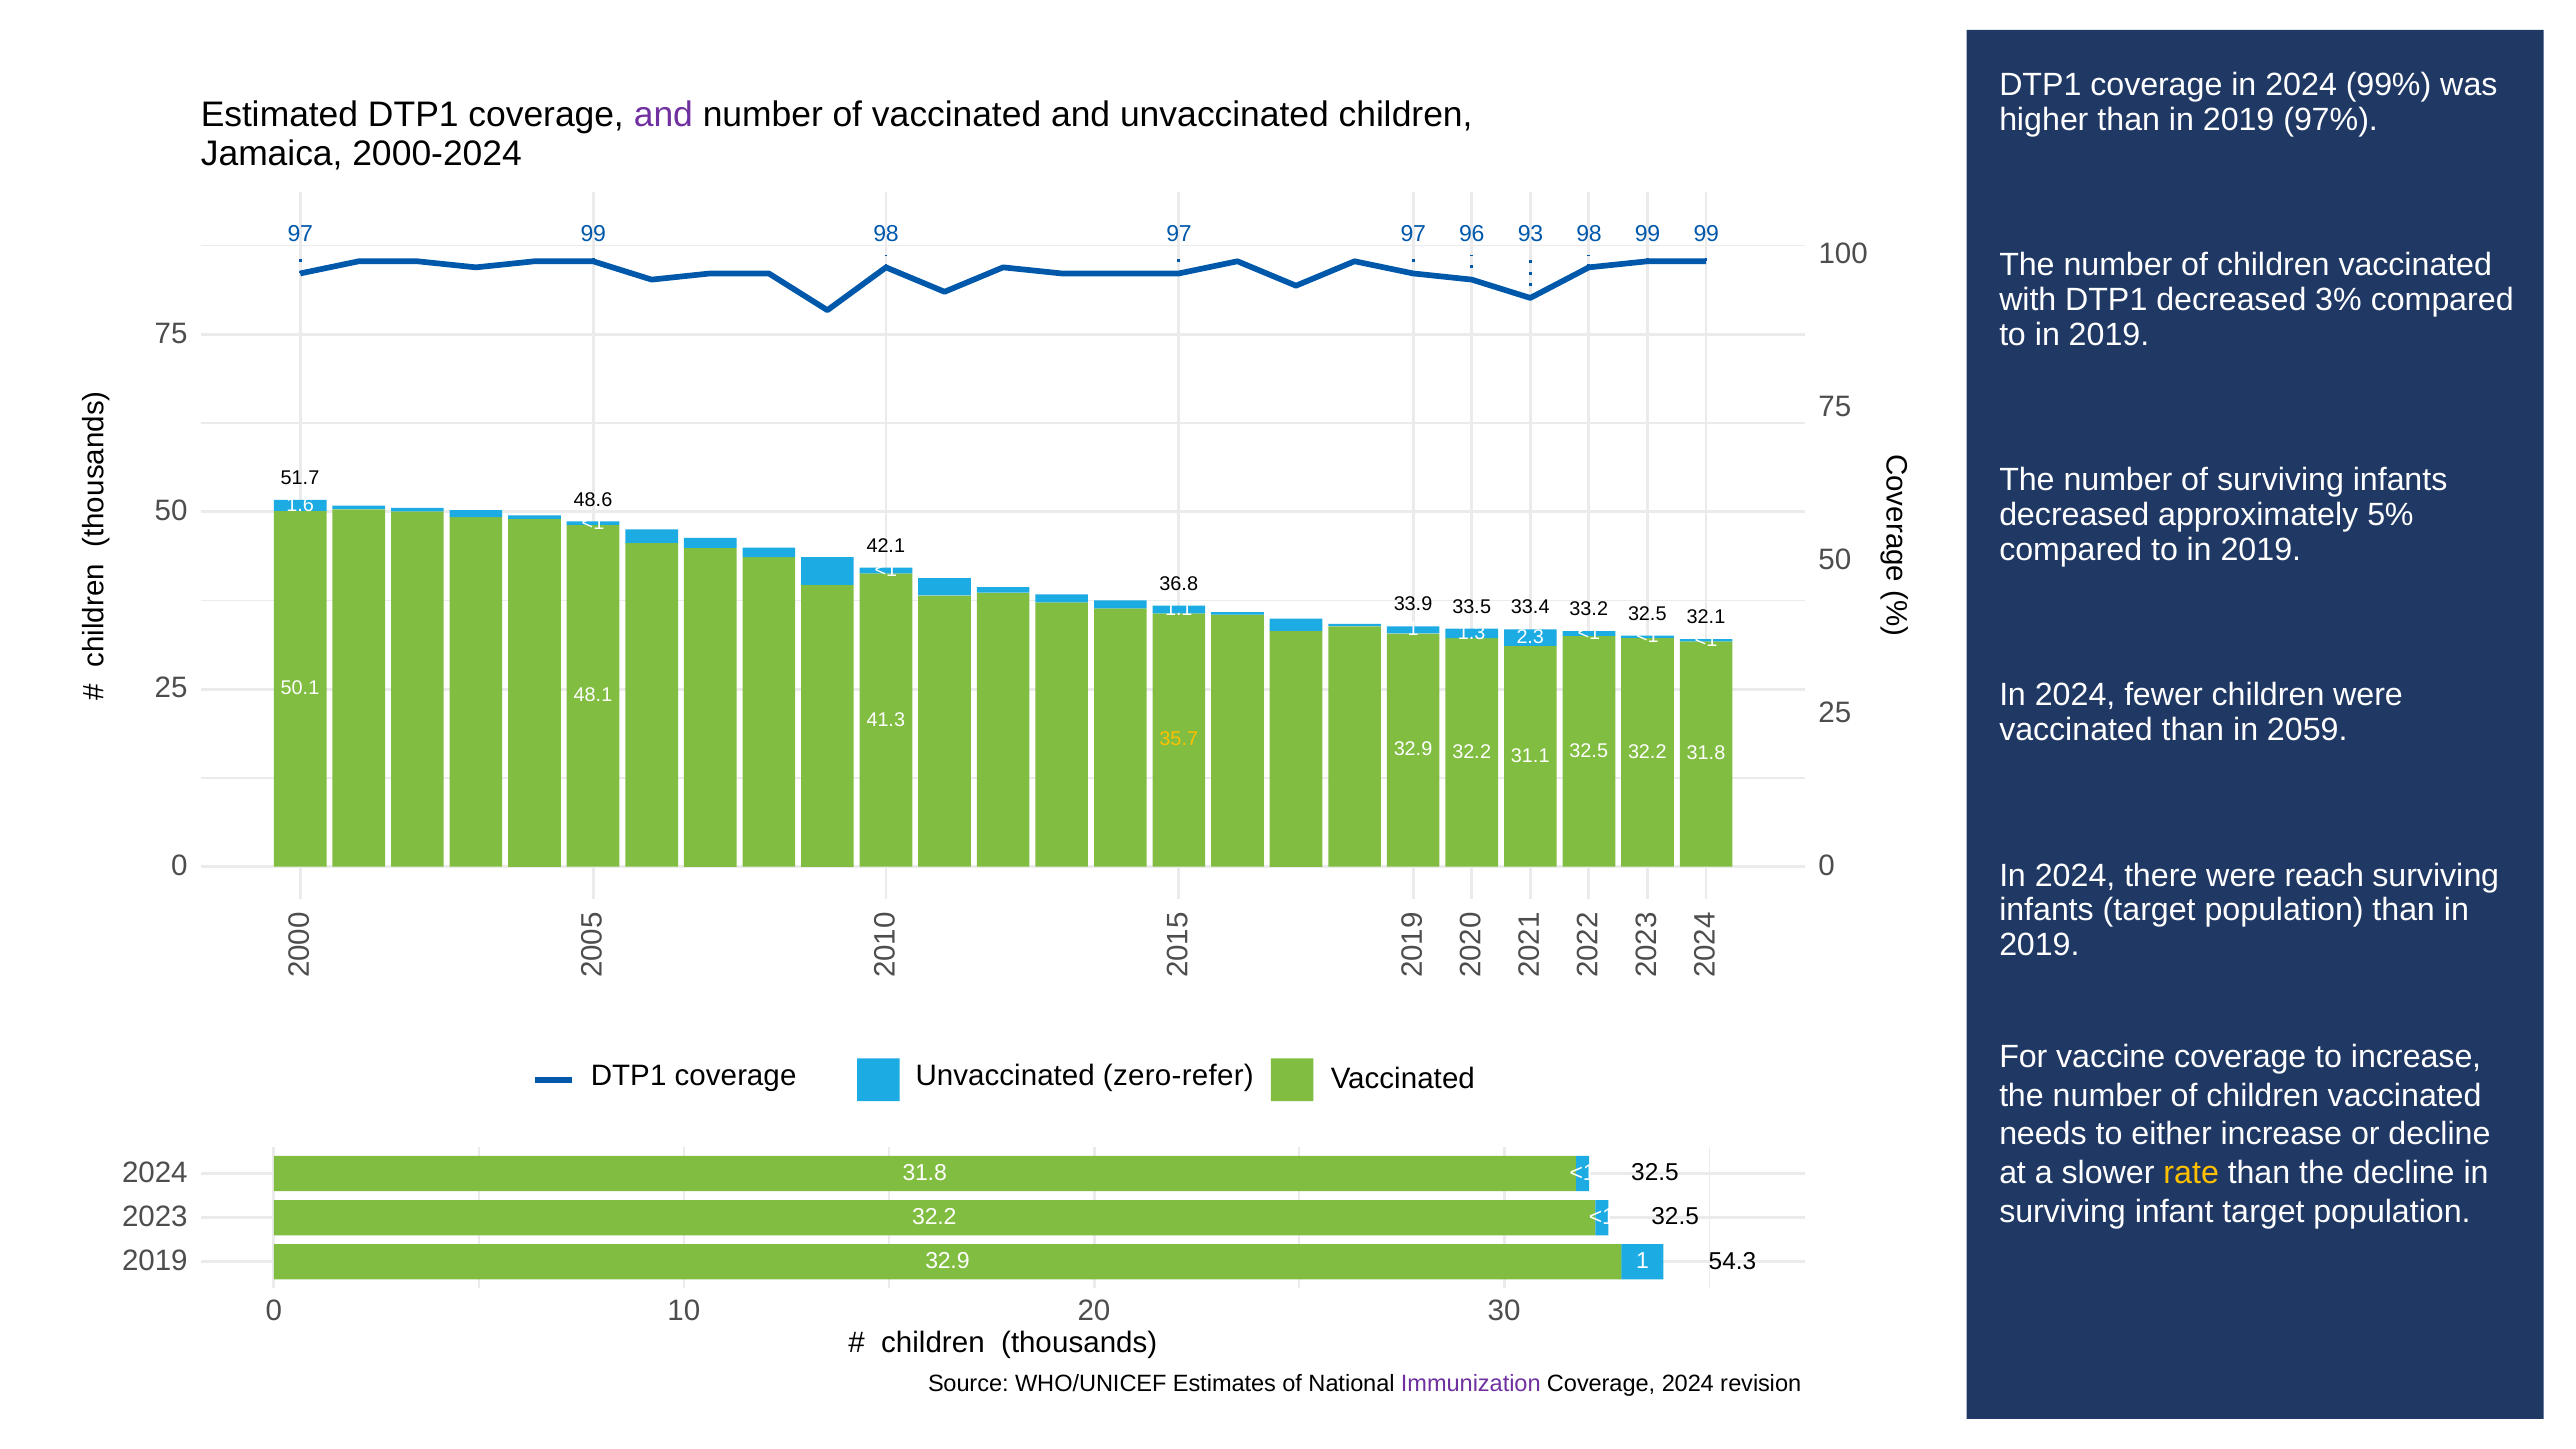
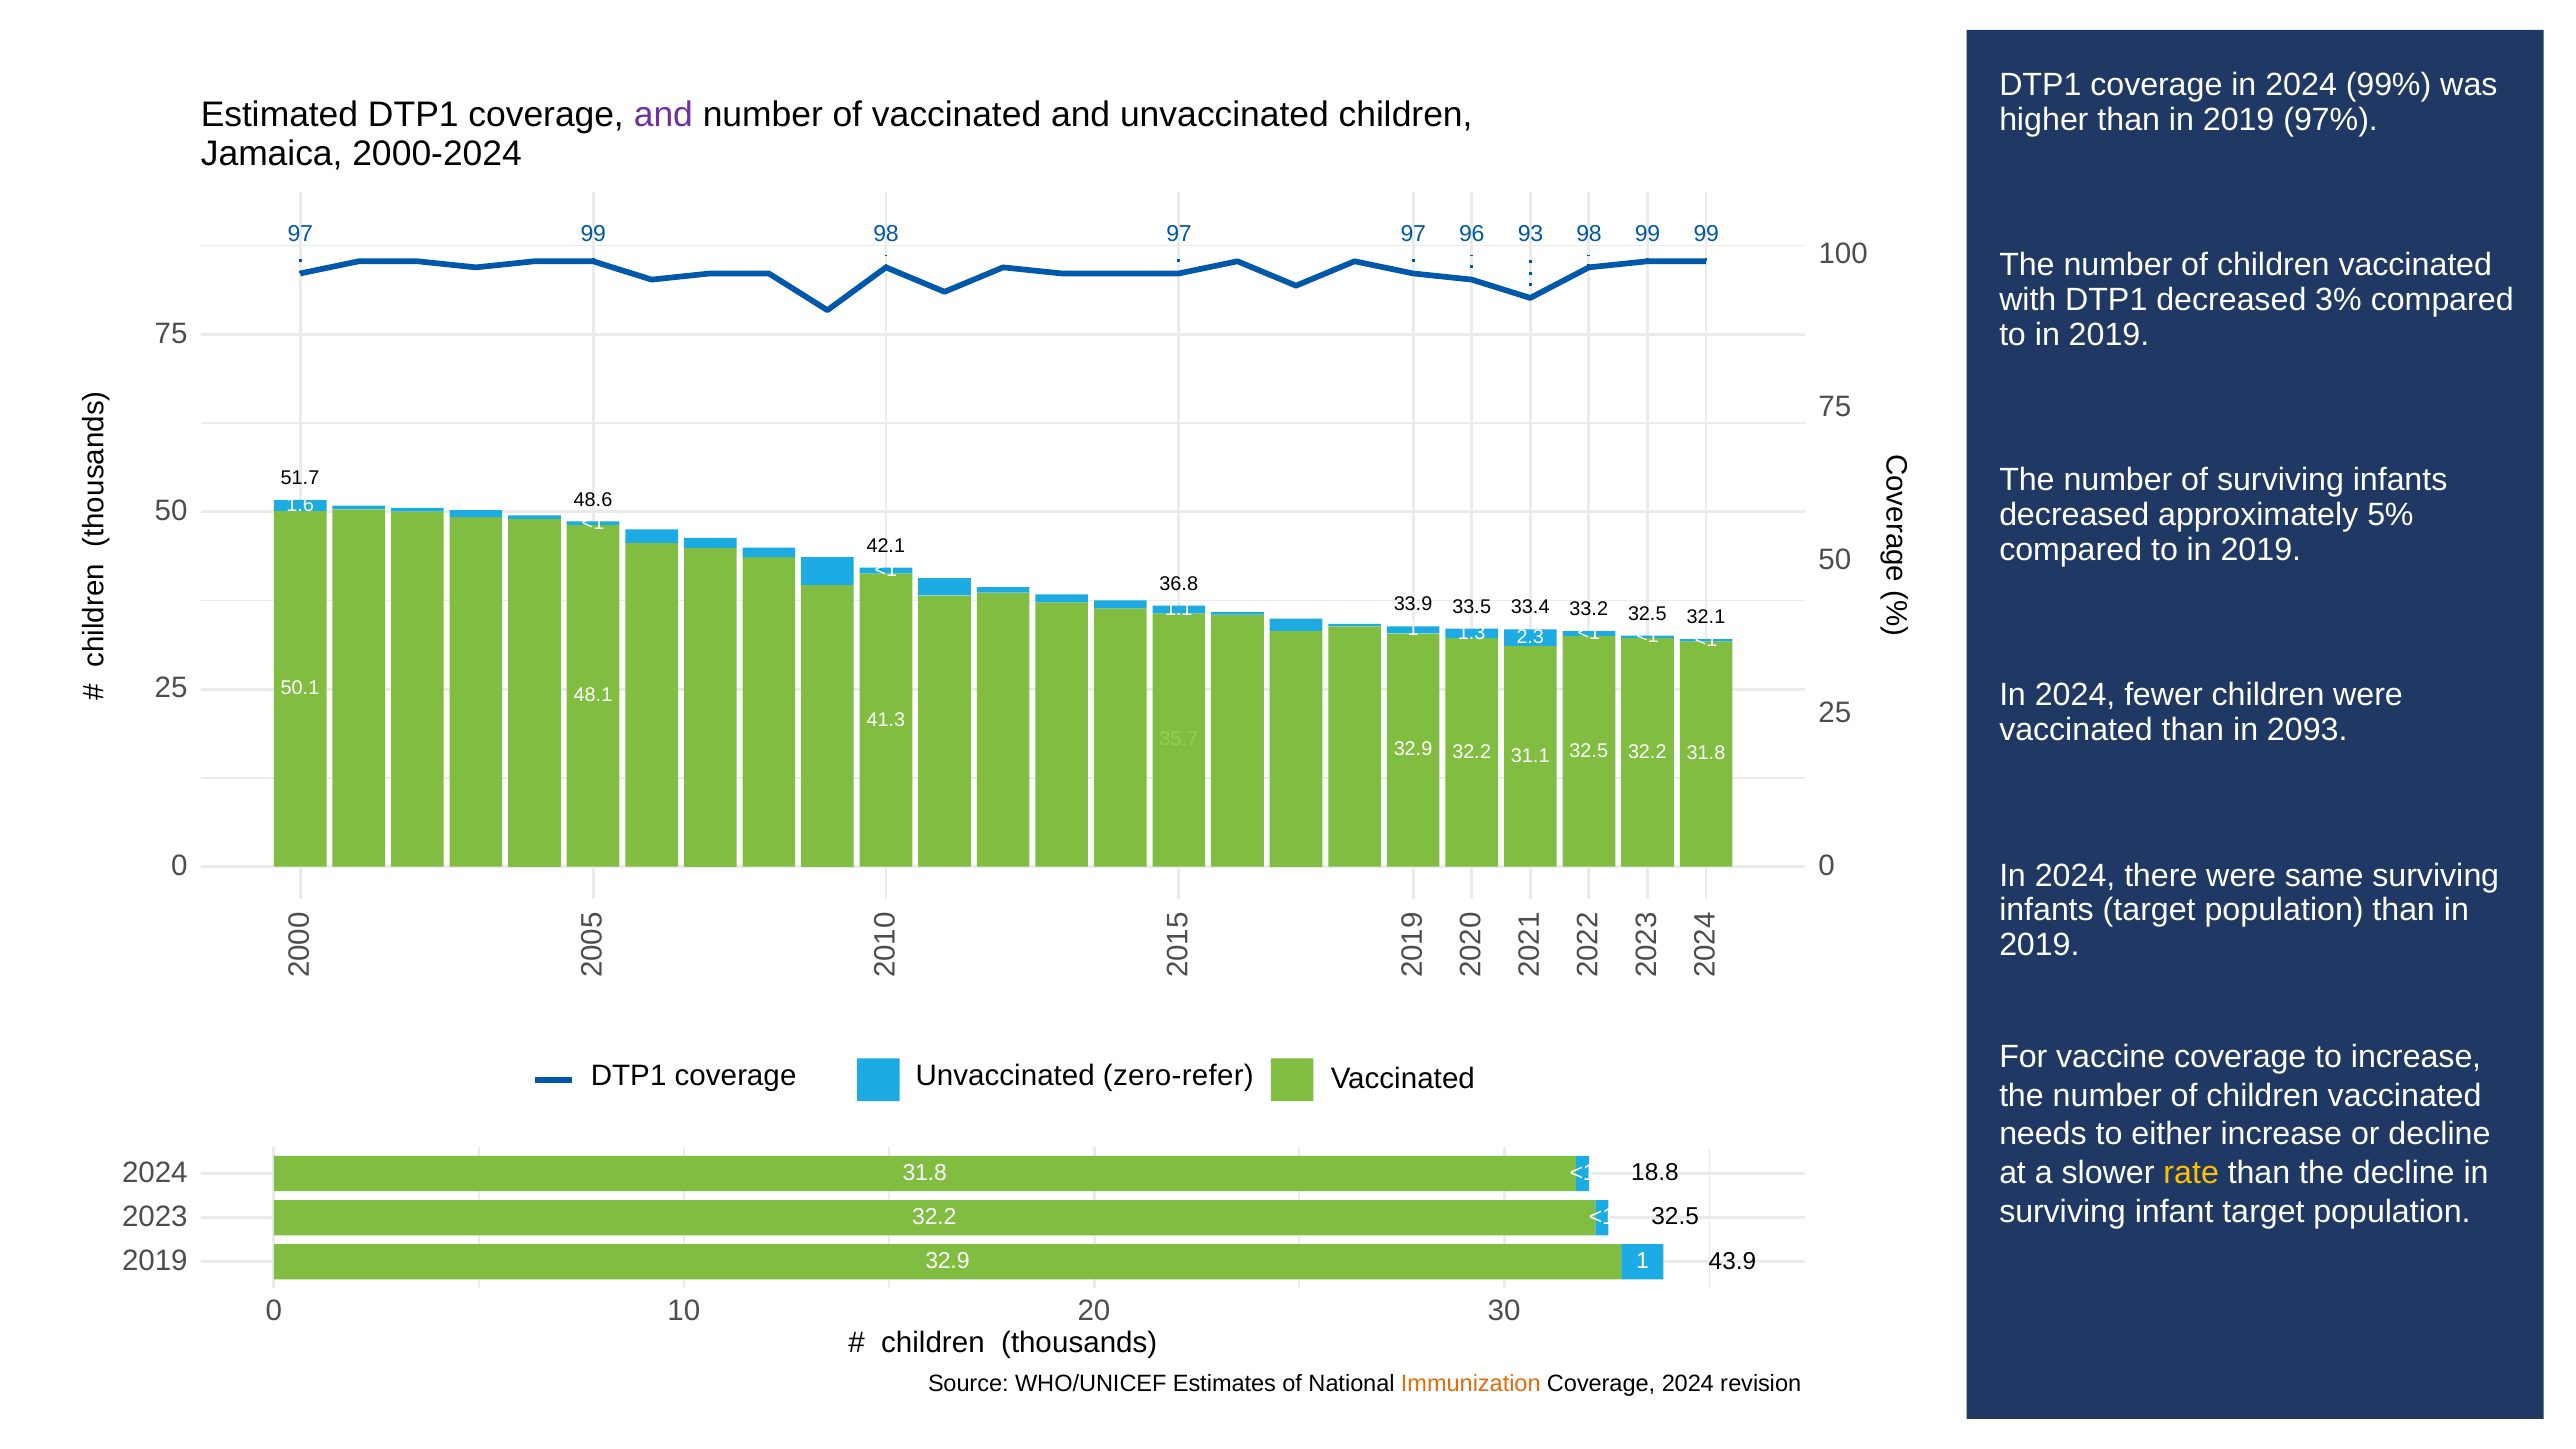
2059: 2059 -> 2093
35.7 colour: yellow -> light green
reach: reach -> same
32.5 at (1655, 1173): 32.5 -> 18.8
54.3: 54.3 -> 43.9
Immunization colour: purple -> orange
